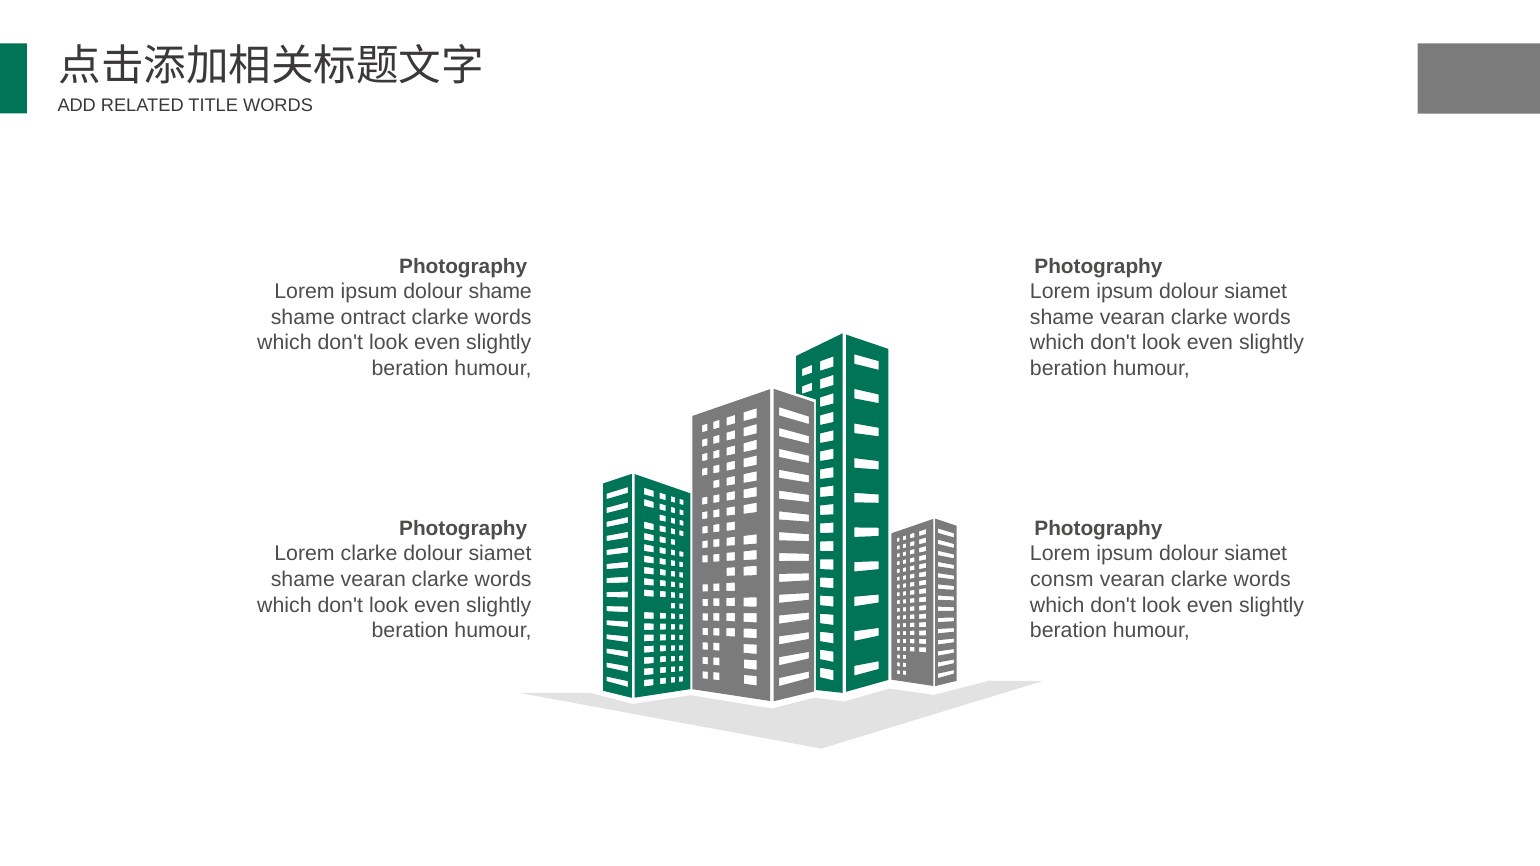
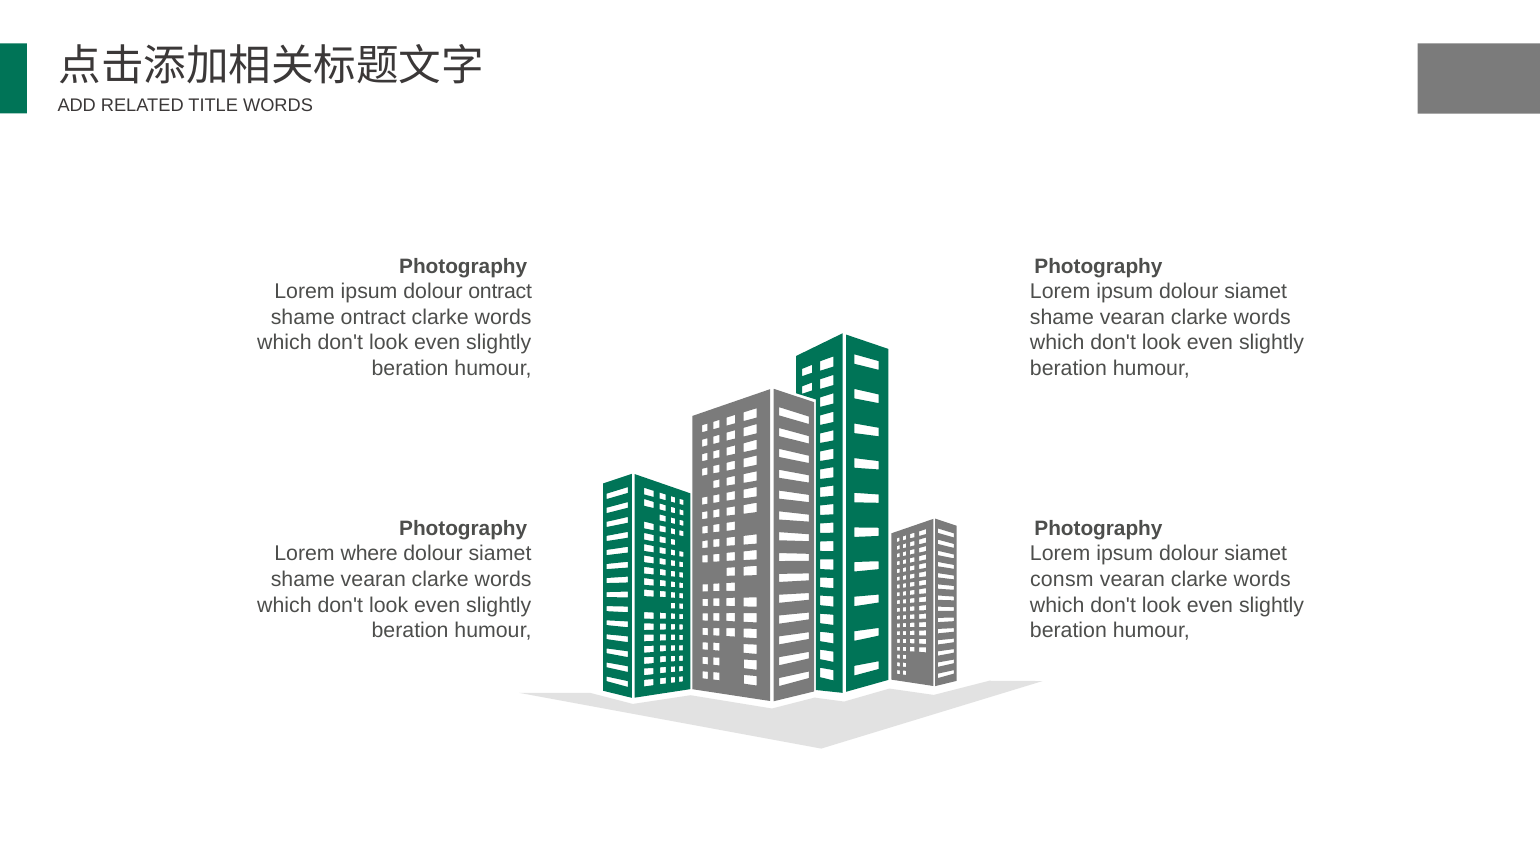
dolour shame: shame -> ontract
Lorem clarke: clarke -> where
